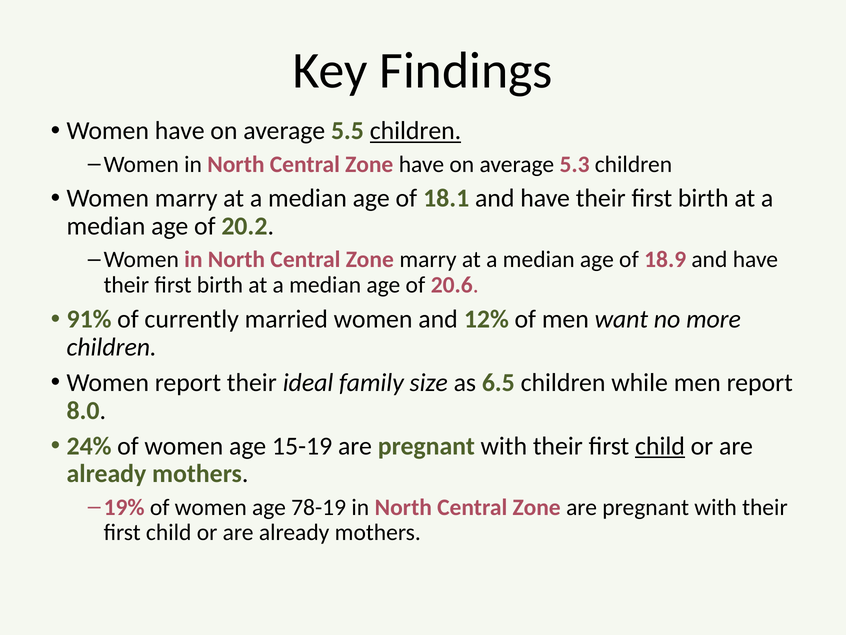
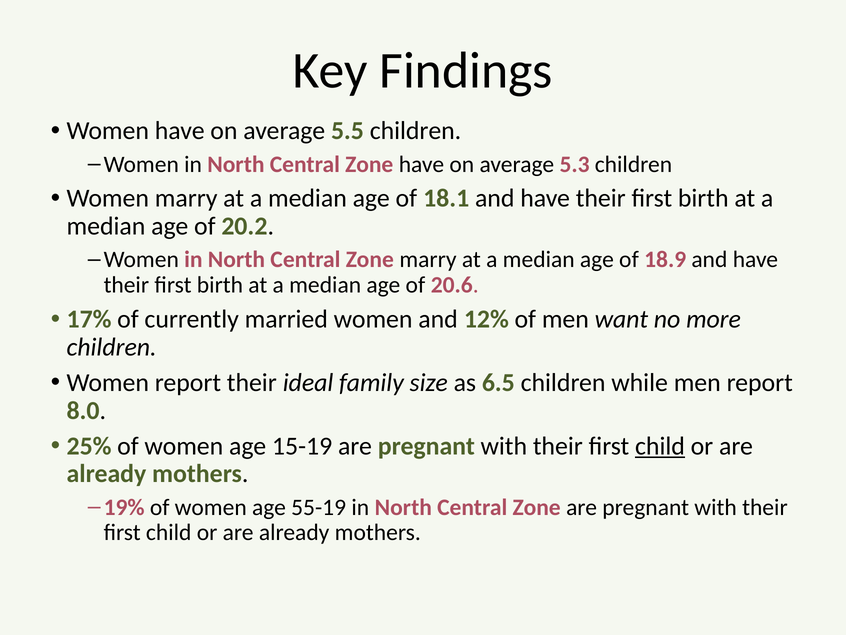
children at (416, 131) underline: present -> none
91%: 91% -> 17%
24%: 24% -> 25%
78-19: 78-19 -> 55-19
